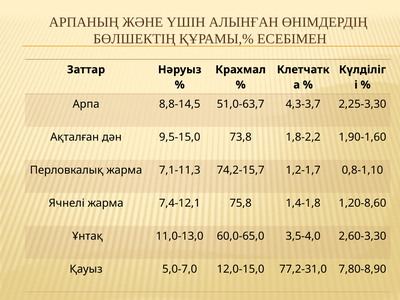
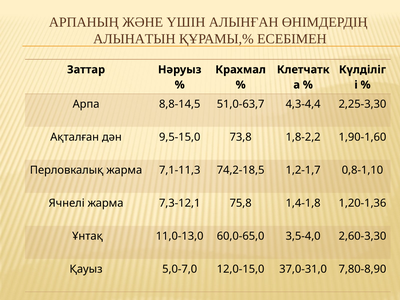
БӨЛШЕКТІҢ: БӨЛШЕКТІҢ -> АЛЫНАТЫН
4,3-3,7: 4,3-3,7 -> 4,3-4,4
74,2-15,7: 74,2-15,7 -> 74,2-18,5
7,4-12,1: 7,4-12,1 -> 7,3-12,1
1,20-8,60: 1,20-8,60 -> 1,20-1,36
77,2-31,0: 77,2-31,0 -> 37,0-31,0
